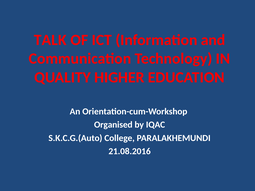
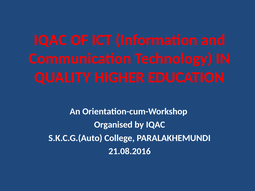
TALK at (50, 40): TALK -> IQAC
